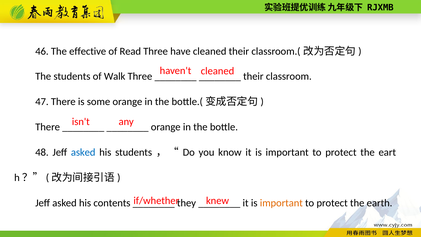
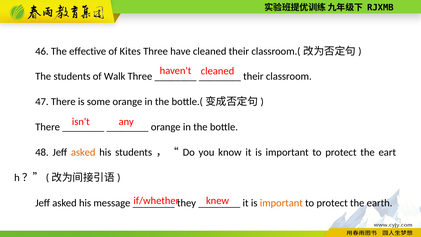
Read: Read -> Kites
asked at (83, 152) colour: blue -> orange
contents: contents -> message
